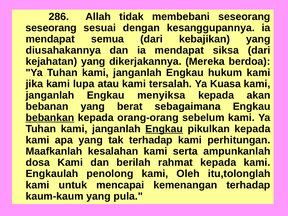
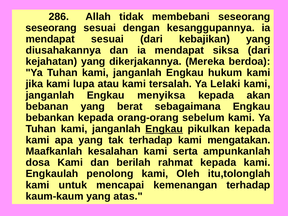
mendapat semua: semua -> sesuai
Kuasa: Kuasa -> Lelaki
bebankan underline: present -> none
perhitungan: perhitungan -> mengatakan
pula: pula -> atas
